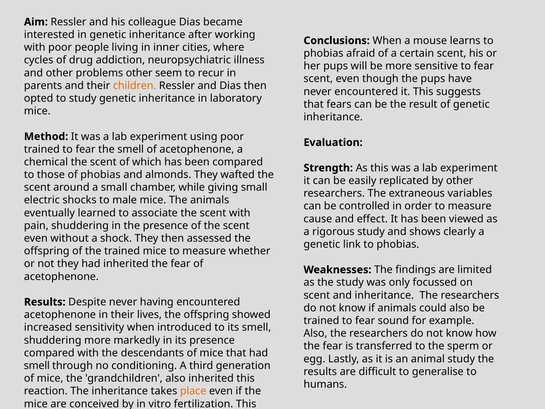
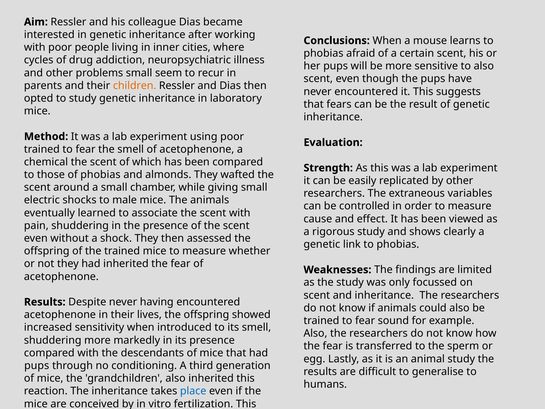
sensitive to fear: fear -> also
problems other: other -> small
smell at (37, 365): smell -> pups
place colour: orange -> blue
